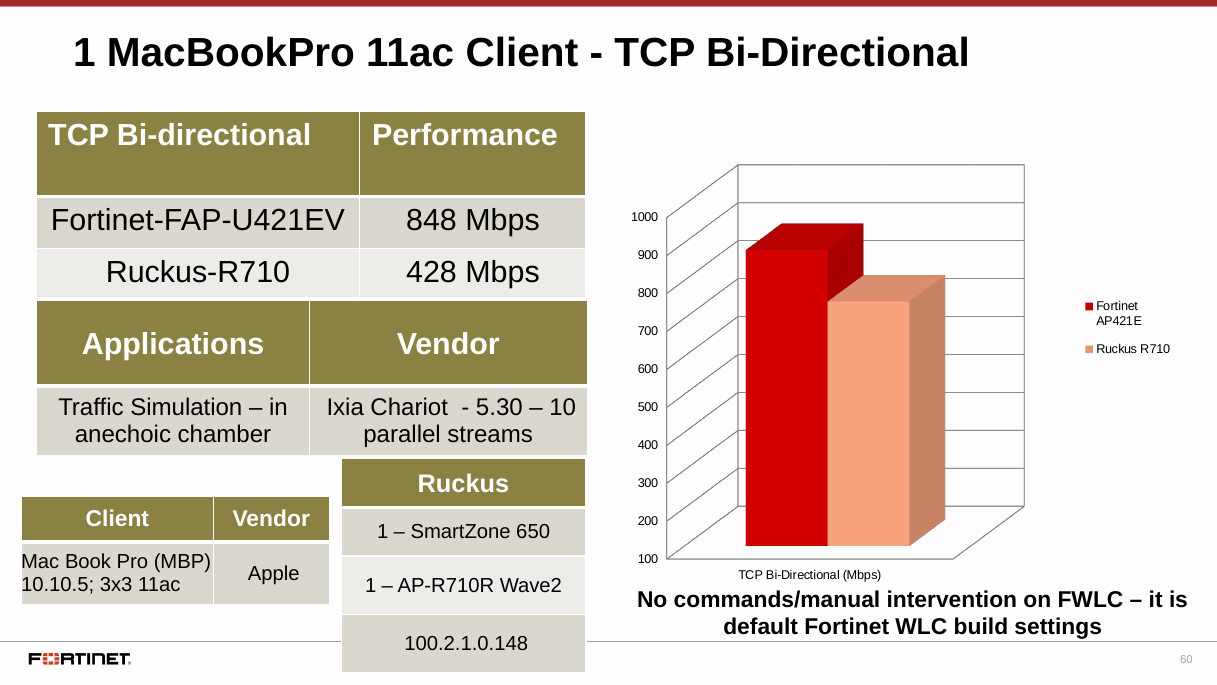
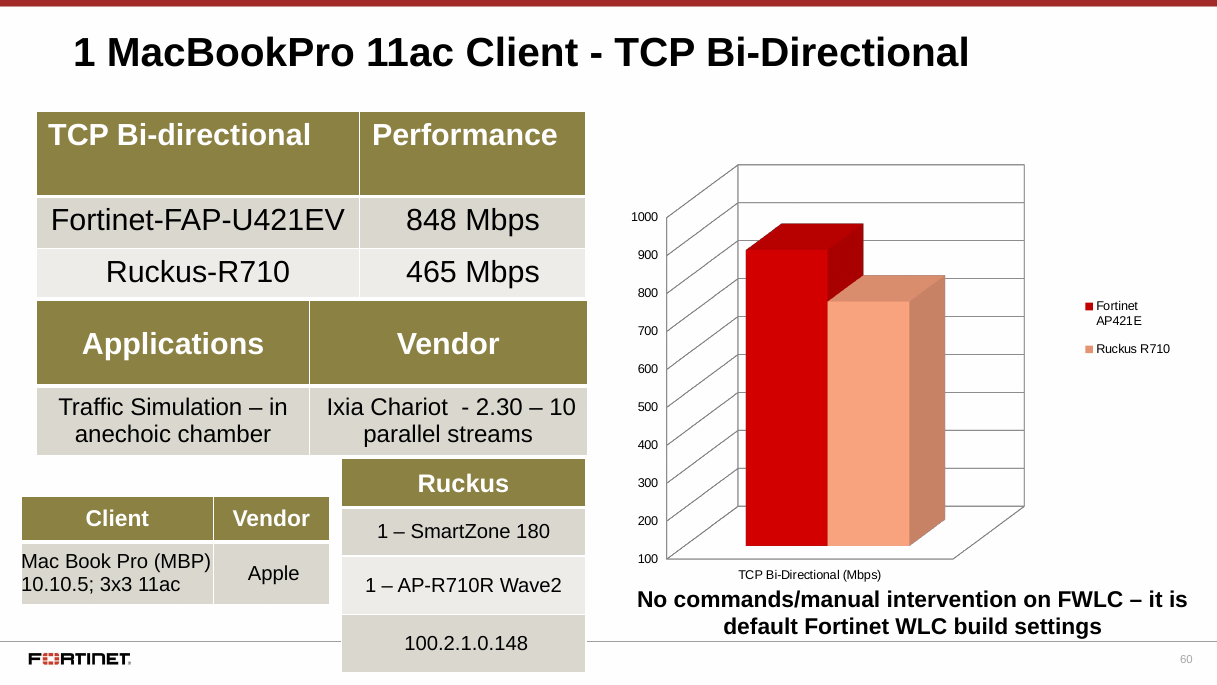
428: 428 -> 465
5.30: 5.30 -> 2.30
650: 650 -> 180
